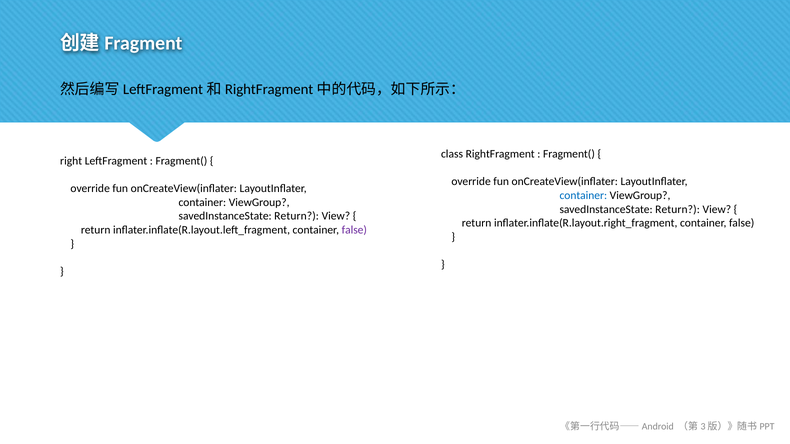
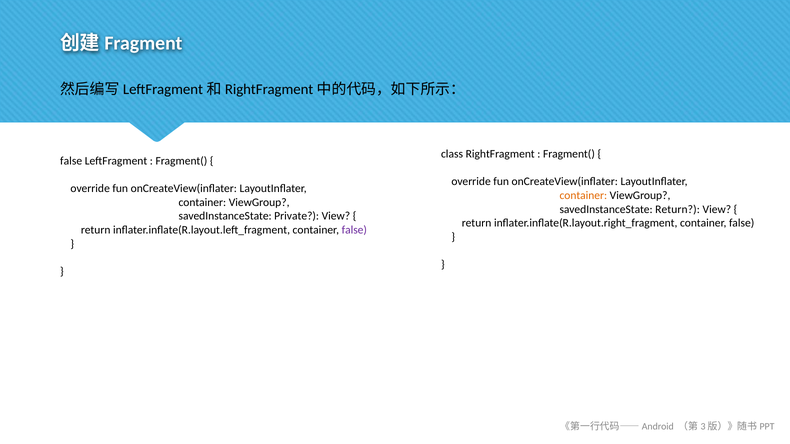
right at (71, 161): right -> false
container at (583, 196) colour: blue -> orange
Return at (297, 216): Return -> Private
